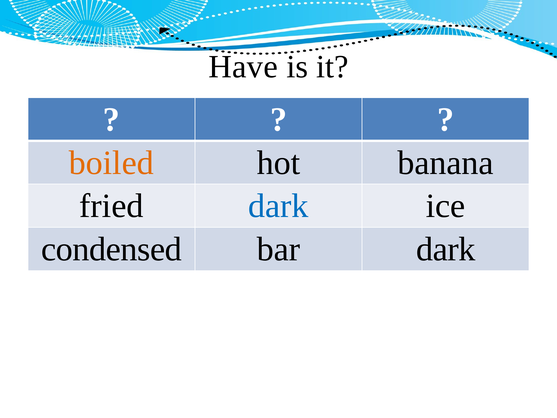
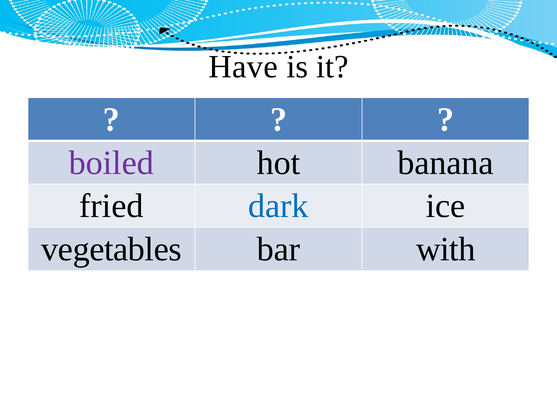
boiled colour: orange -> purple
condensed: condensed -> vegetables
bar dark: dark -> with
